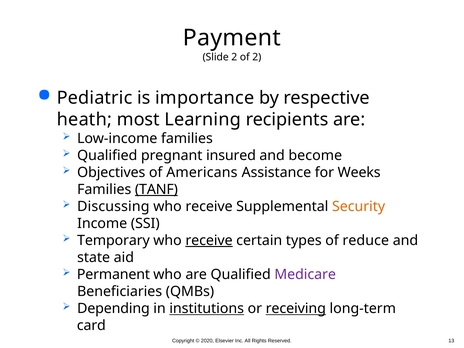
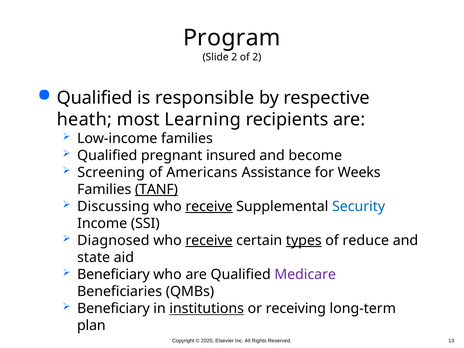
Payment: Payment -> Program
Pediatric at (95, 98): Pediatric -> Qualified
importance: importance -> responsible
Objectives: Objectives -> Screening
receive at (209, 206) underline: none -> present
Security colour: orange -> blue
Temporary: Temporary -> Diagnosed
types underline: none -> present
Permanent at (113, 275): Permanent -> Beneficiary
Depending at (113, 309): Depending -> Beneficiary
receiving underline: present -> none
card: card -> plan
